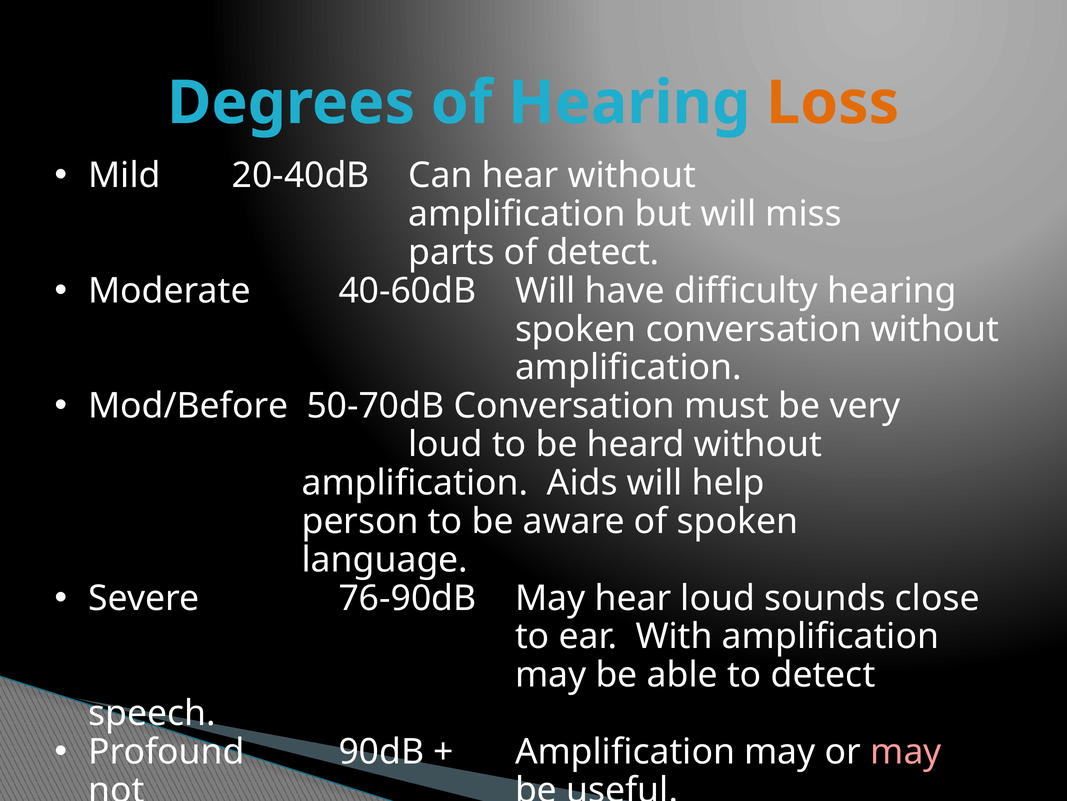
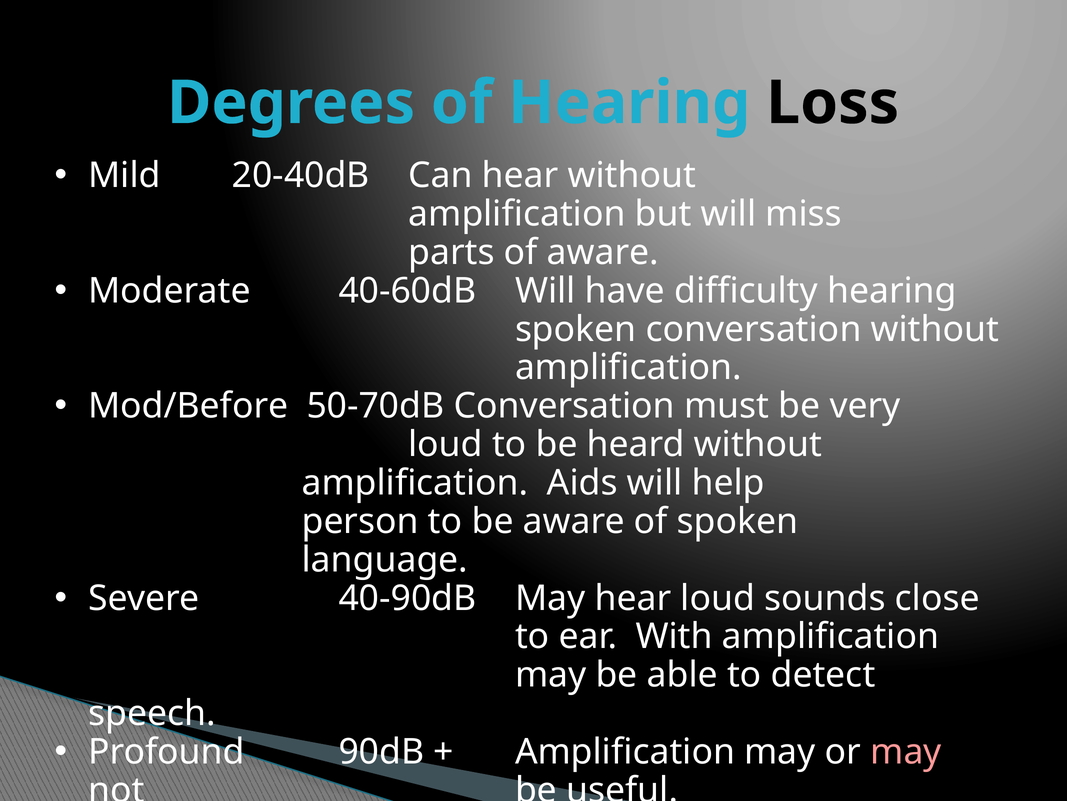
Loss colour: orange -> black
of detect: detect -> aware
76-90dB: 76-90dB -> 40-90dB
